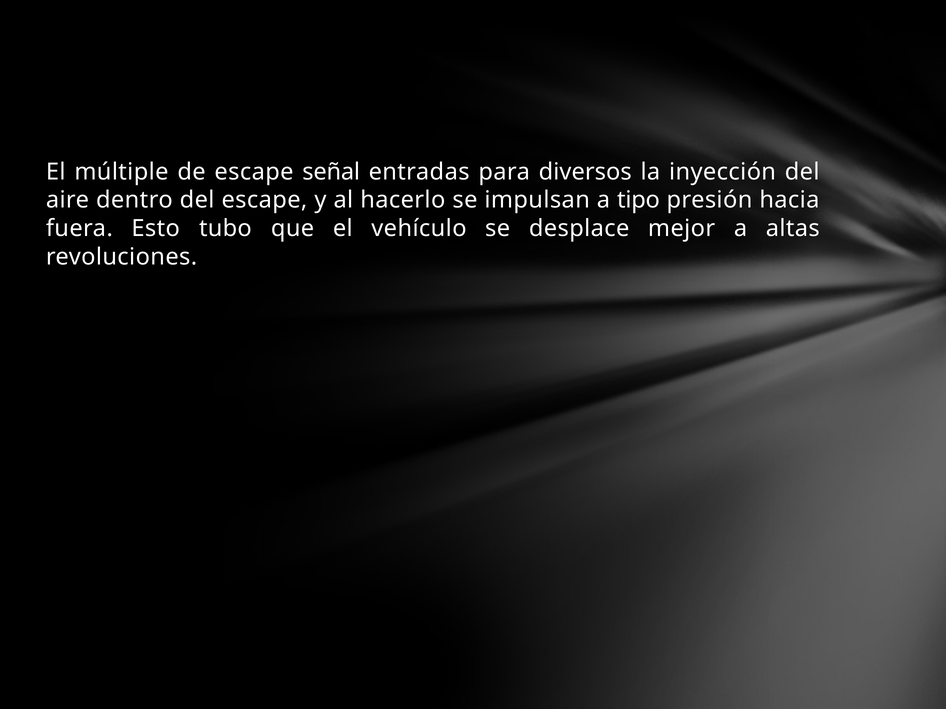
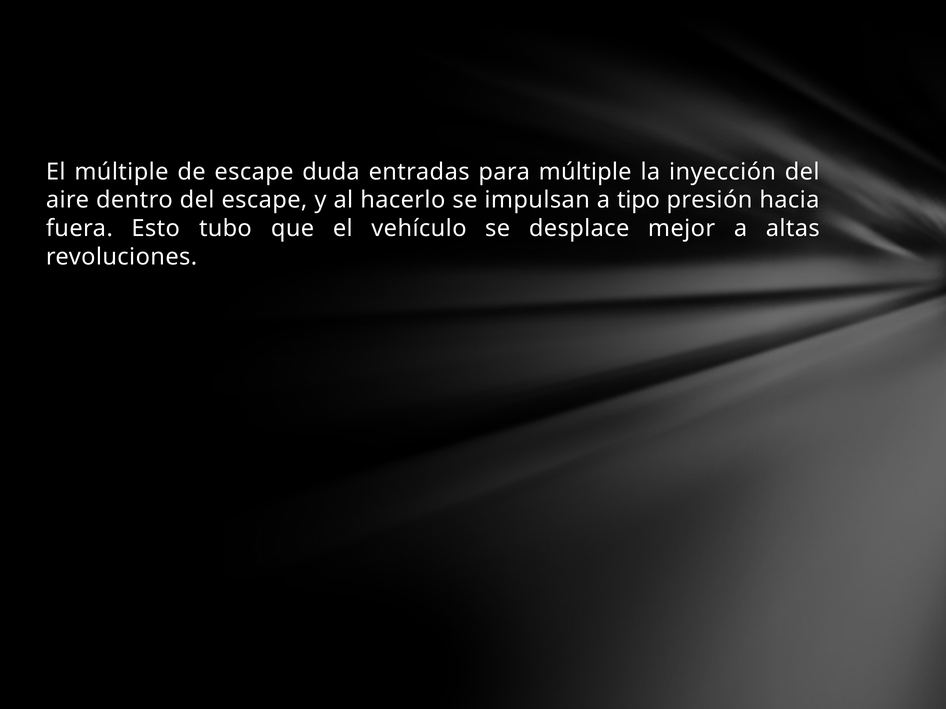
señal: señal -> duda
para diversos: diversos -> múltiple
